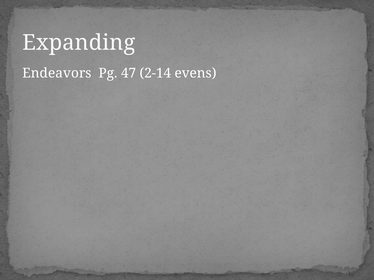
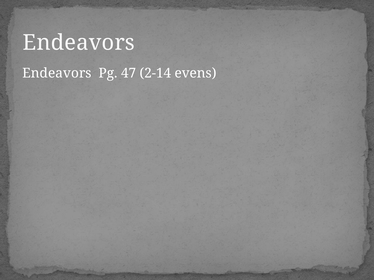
Expanding at (79, 43): Expanding -> Endeavors
